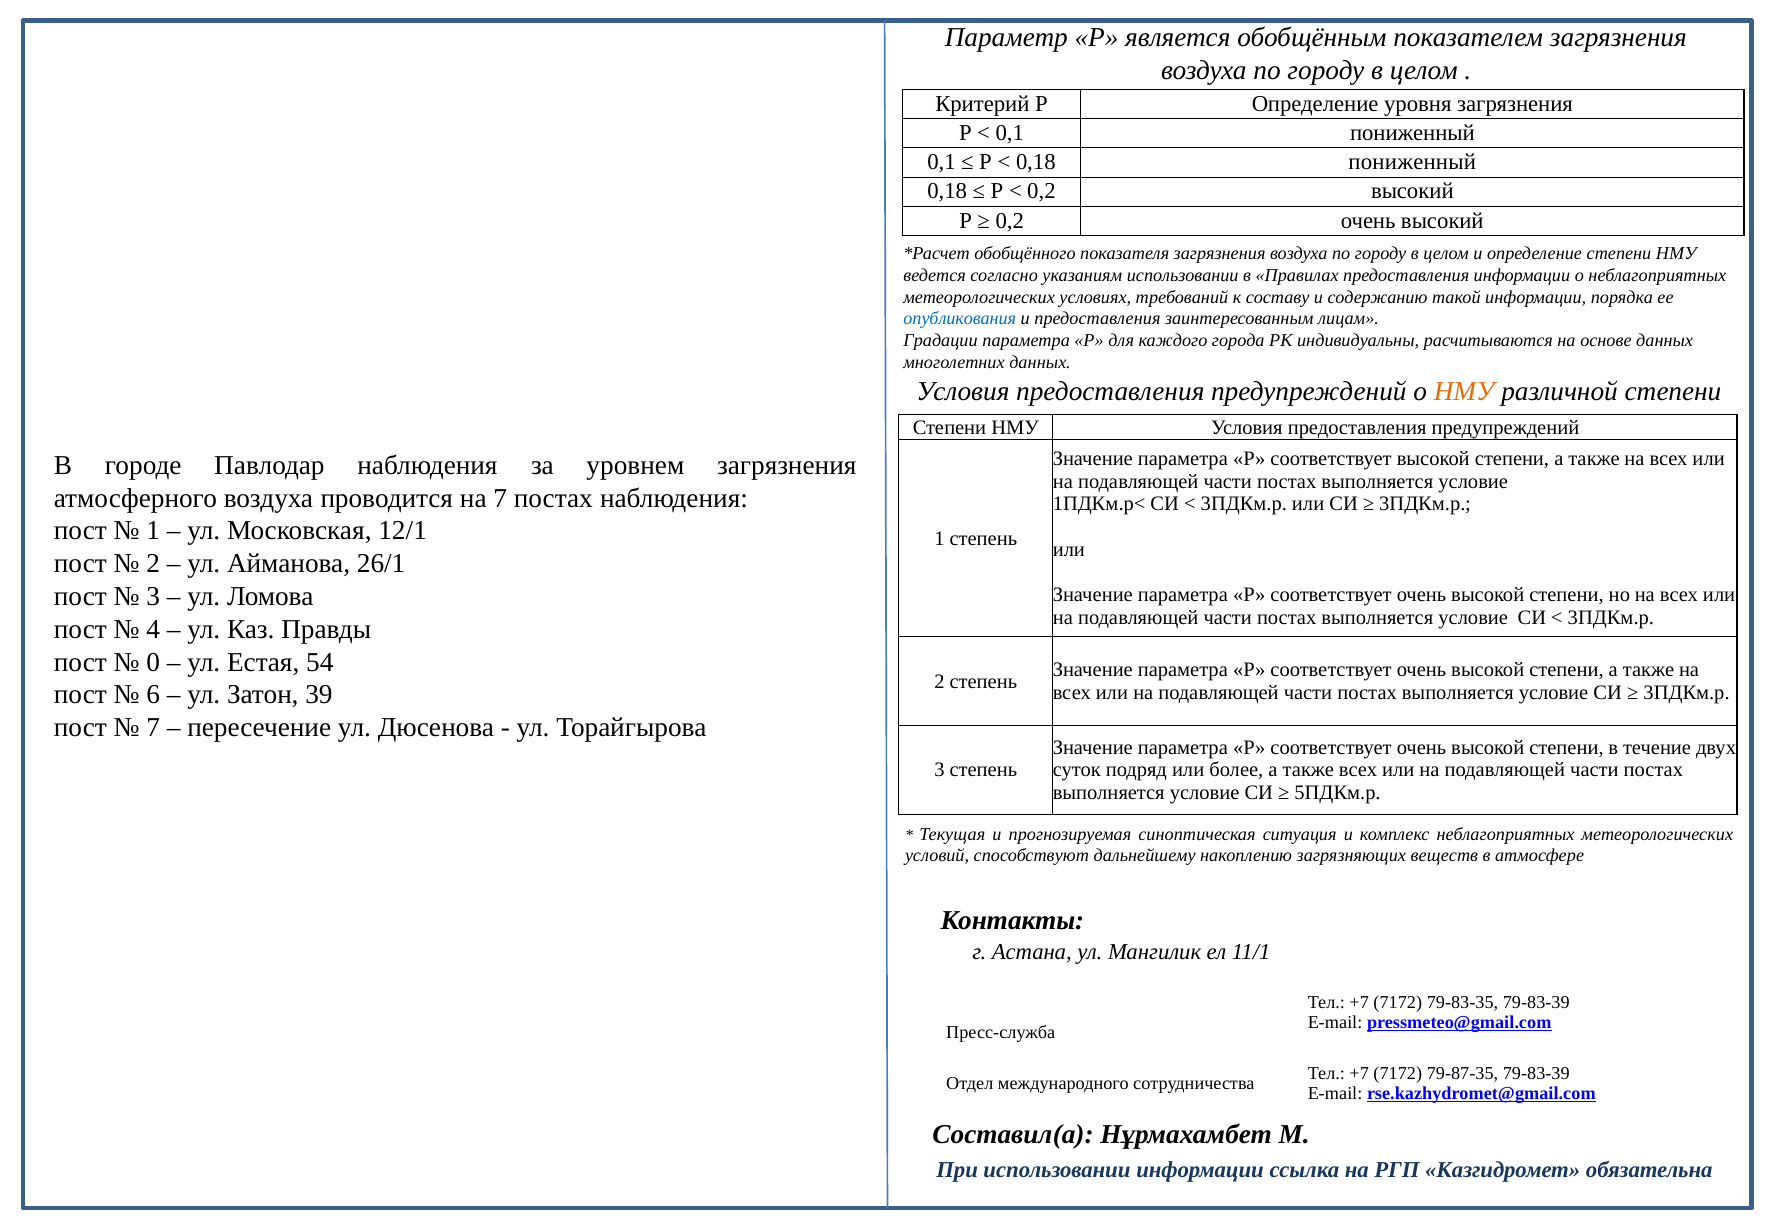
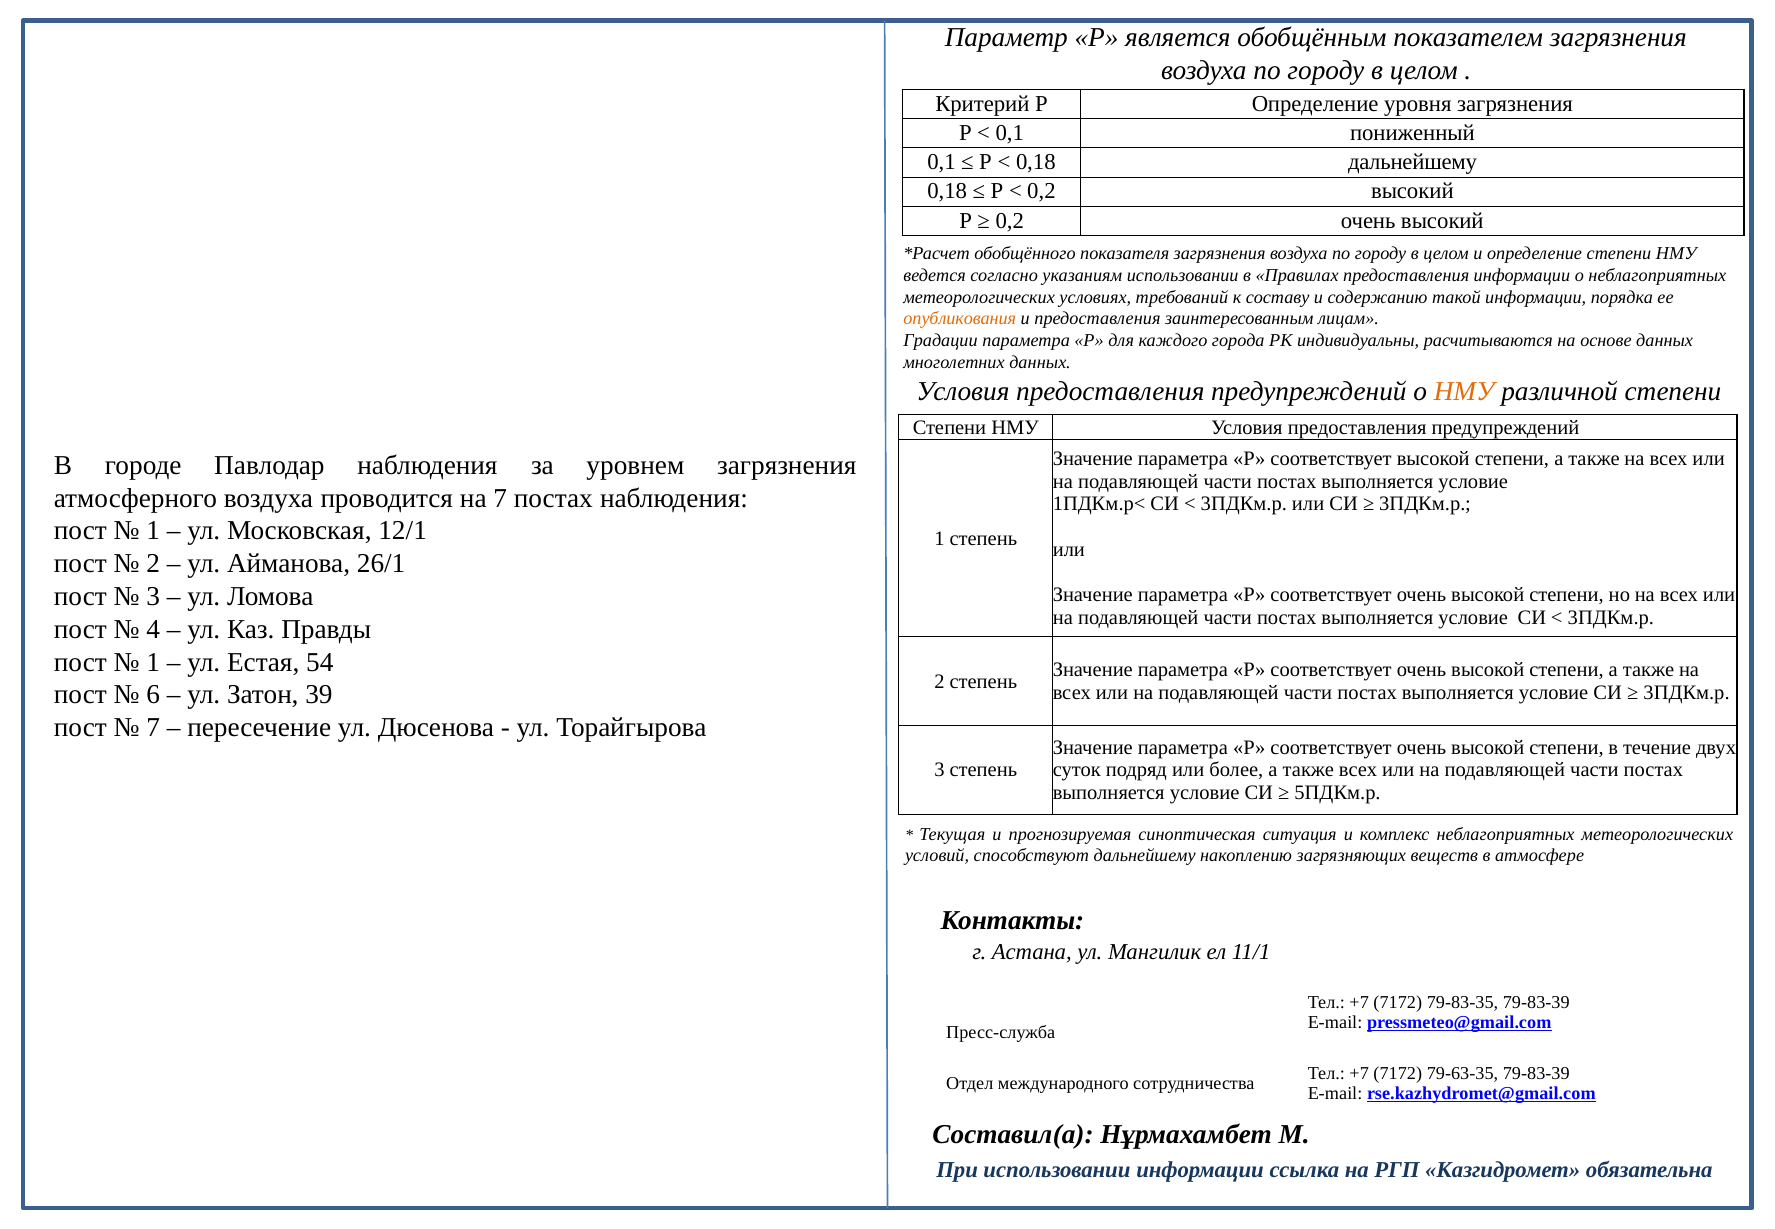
0,18 пониженный: пониженный -> дальнейшему
опубликования colour: blue -> orange
0 at (153, 662): 0 -> 1
79-87-35: 79-87-35 -> 79-63-35
